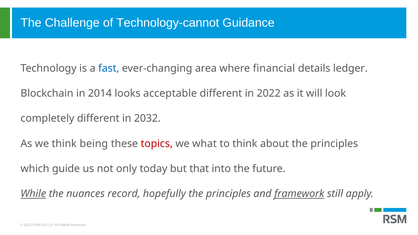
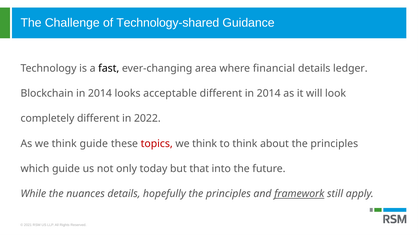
Technology-cannot: Technology-cannot -> Technology-shared
fast colour: blue -> black
different in 2022: 2022 -> 2014
2032: 2032 -> 2022
think being: being -> guide
what at (205, 144): what -> think
While underline: present -> none
nuances record: record -> details
